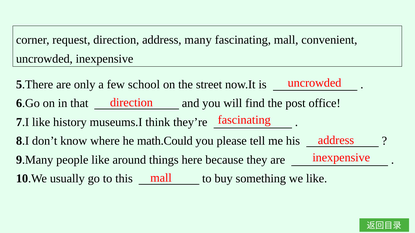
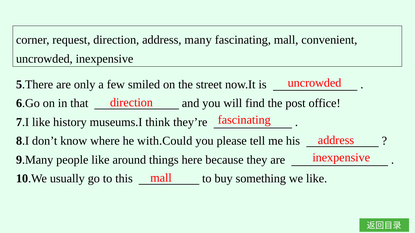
school: school -> smiled
math.Could: math.Could -> with.Could
